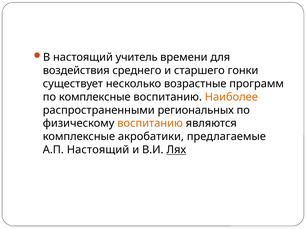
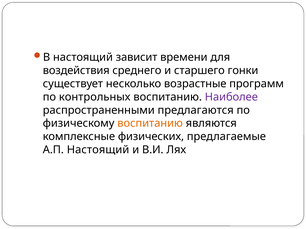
учитель: учитель -> зависит
по комплексные: комплексные -> контрольных
Наиболее colour: orange -> purple
региональных: региональных -> предлагаются
акробатики: акробатики -> физических
Лях underline: present -> none
